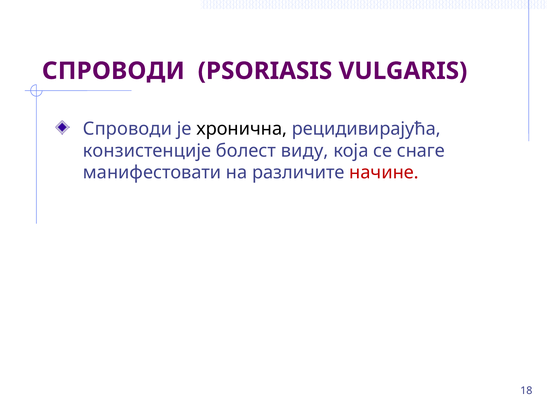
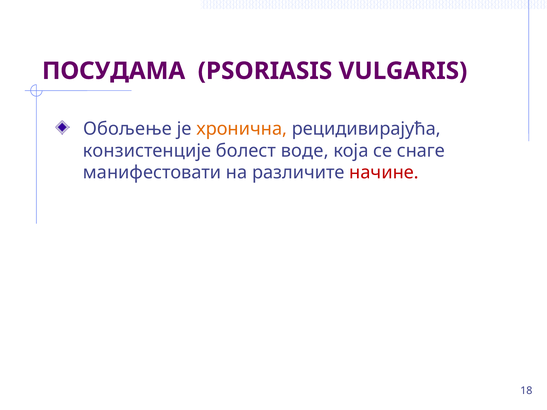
СПРОВОДИ at (113, 71): СПРОВОДИ -> ПОСУДАМА
Спроводи at (128, 129): Спроводи -> Обољење
хронична colour: black -> orange
виду: виду -> воде
